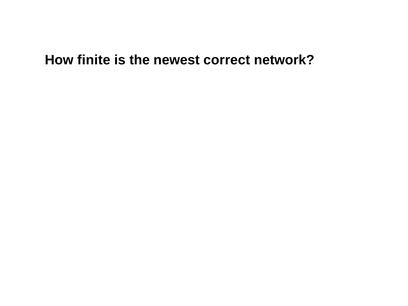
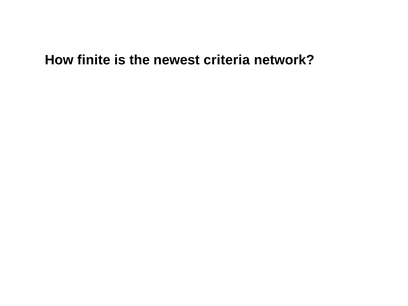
correct: correct -> criteria
